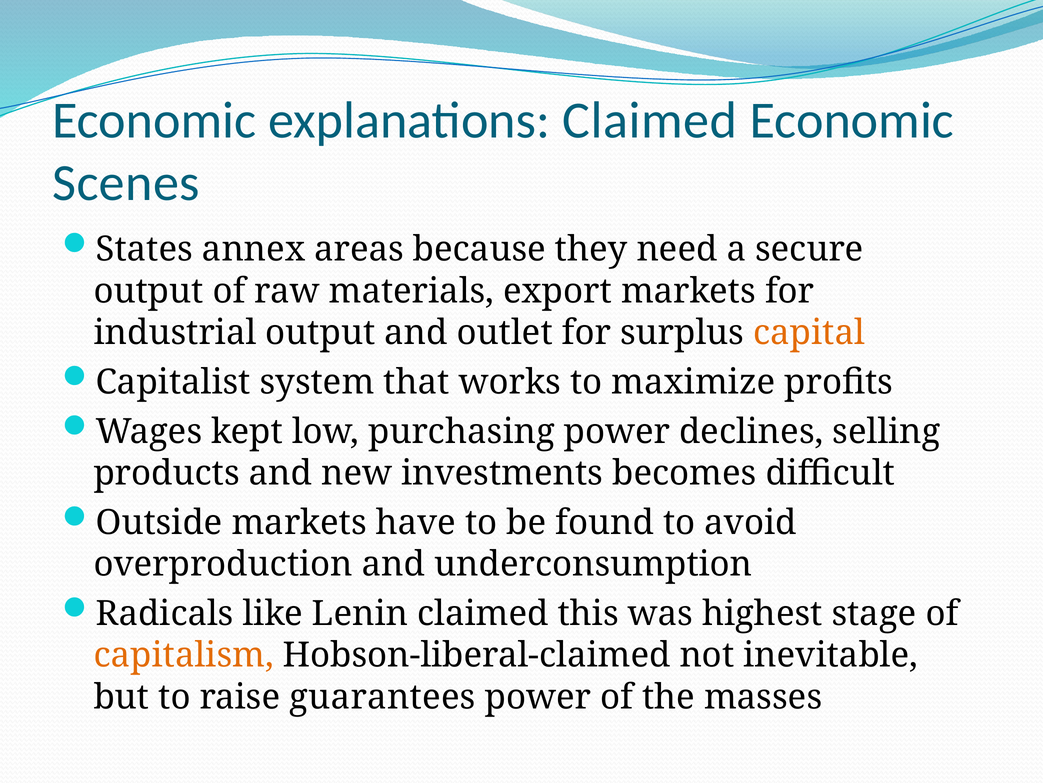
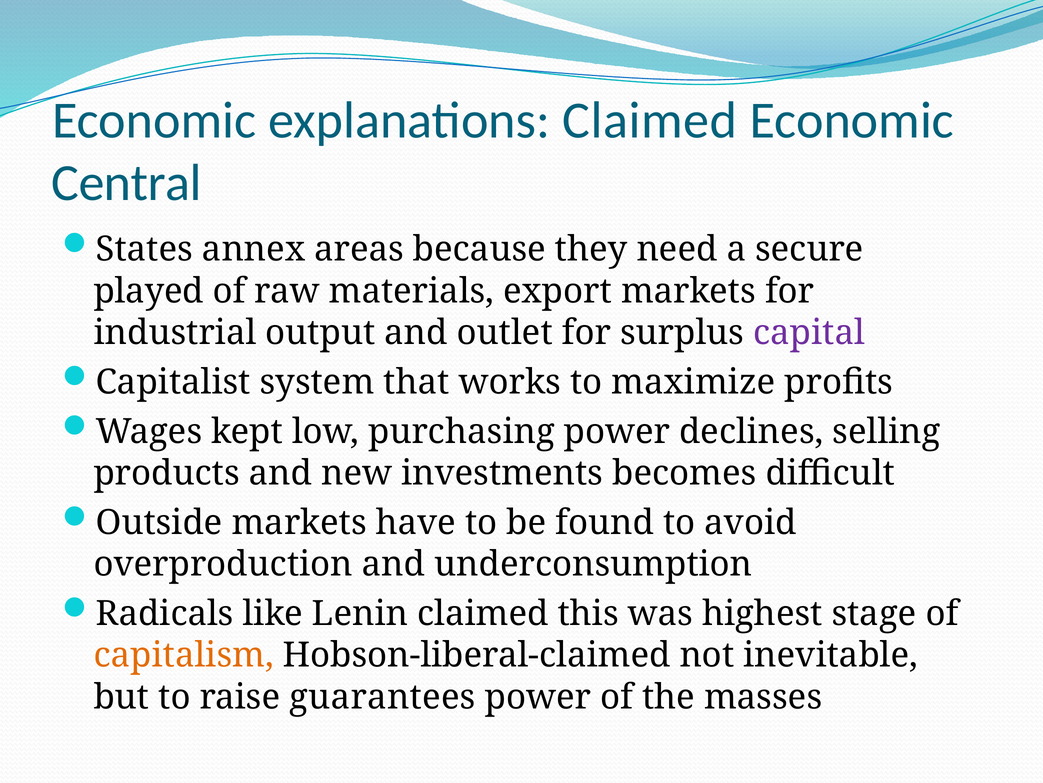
Scenes: Scenes -> Central
output at (149, 291): output -> played
capital colour: orange -> purple
